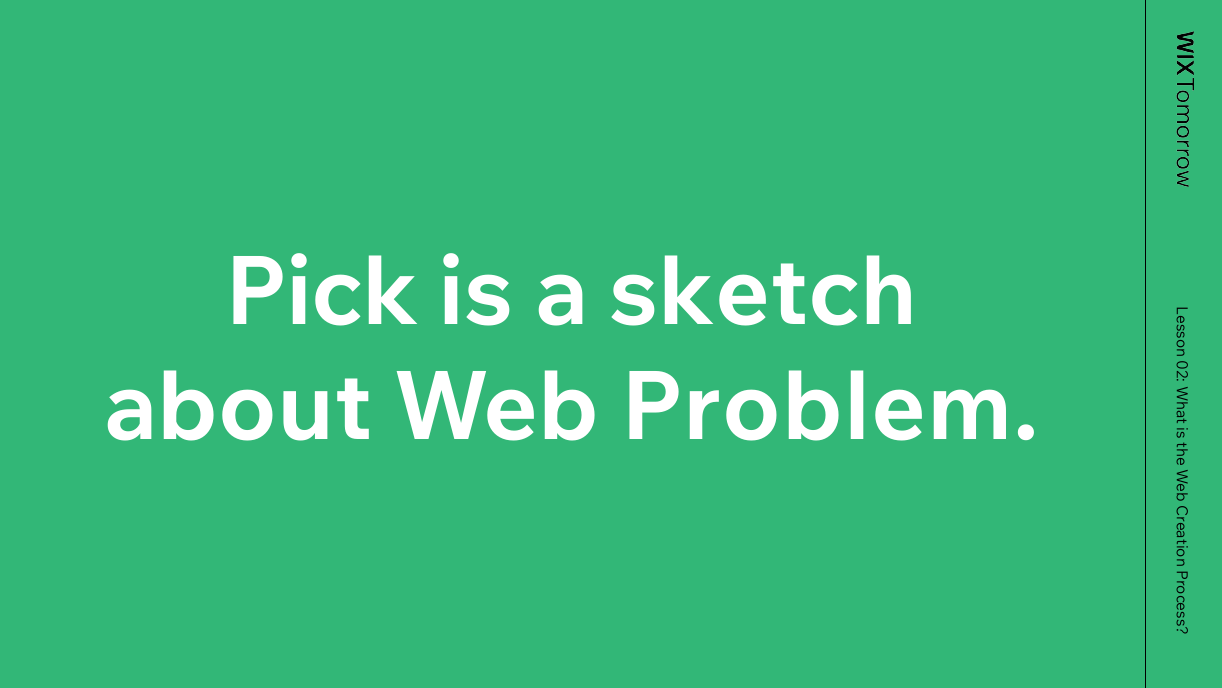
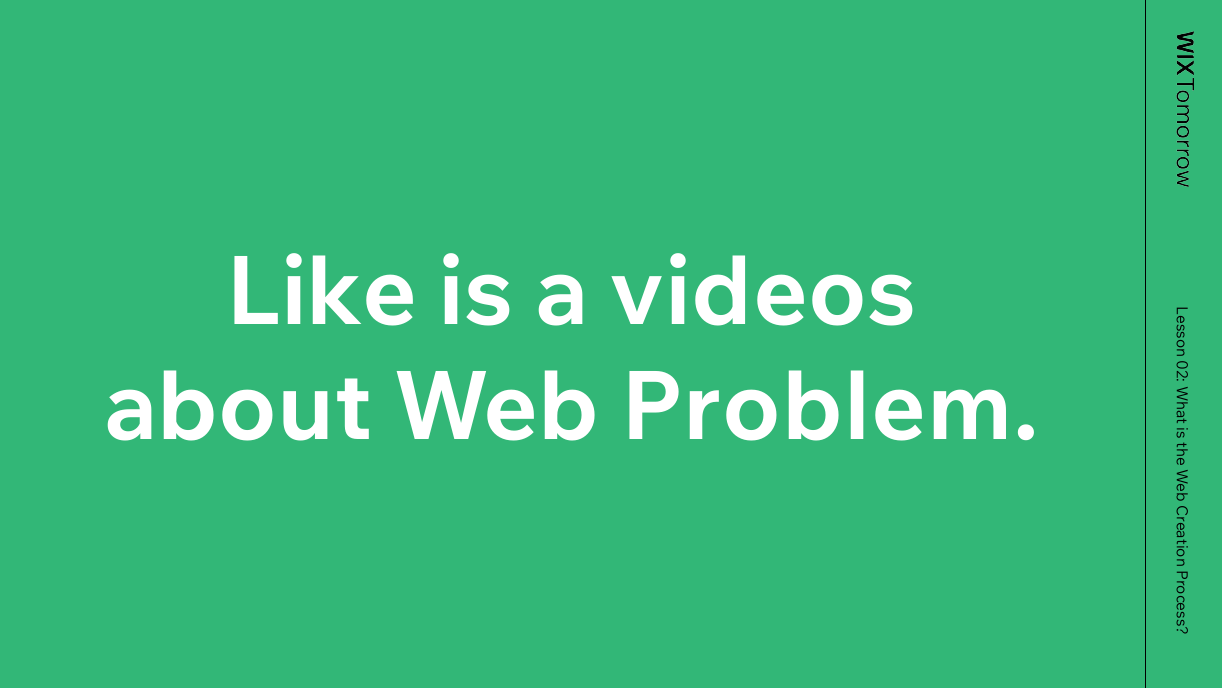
Pick: Pick -> Like
sketch: sketch -> videos
